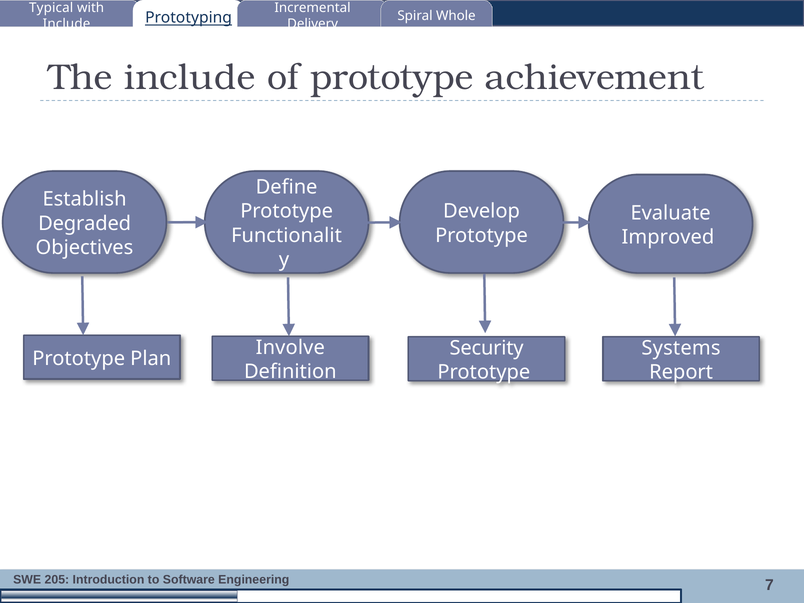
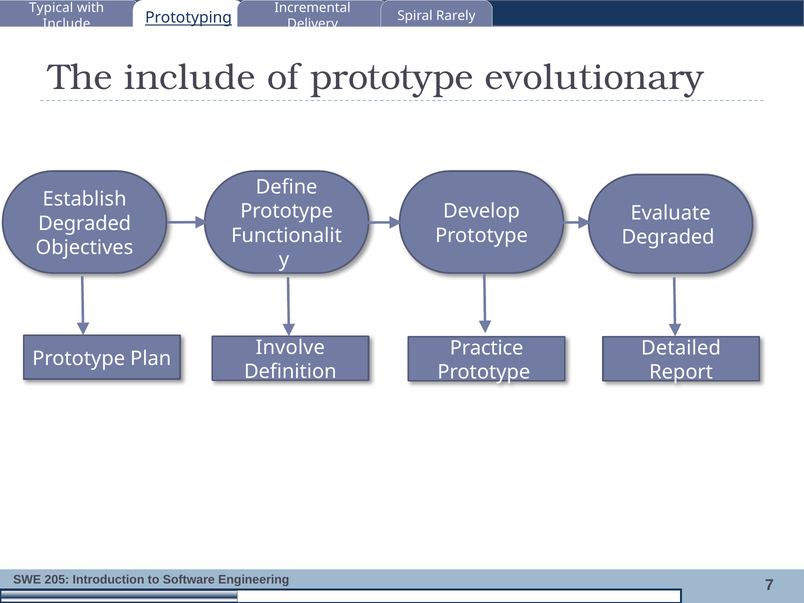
Whole: Whole -> Rarely
achievement: achievement -> evolutionary
Improved at (668, 237): Improved -> Degraded
Security: Security -> Practice
Systems: Systems -> Detailed
